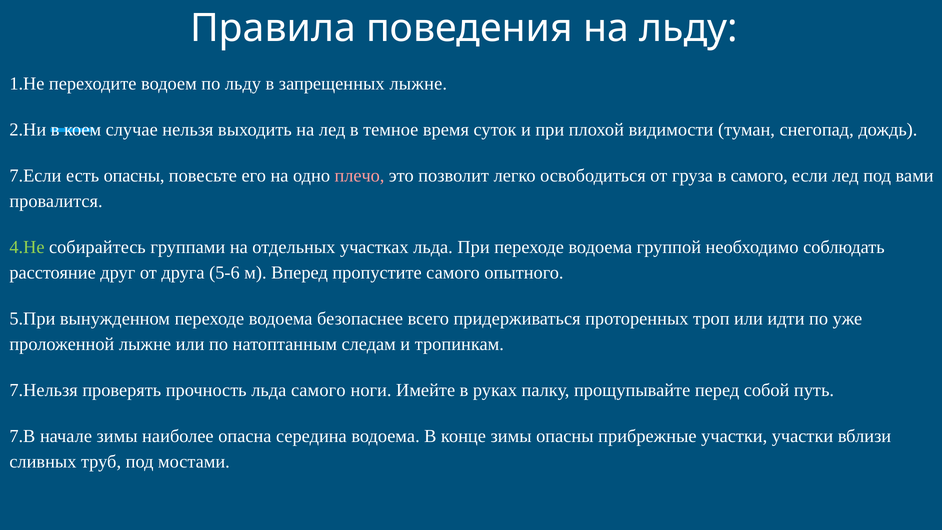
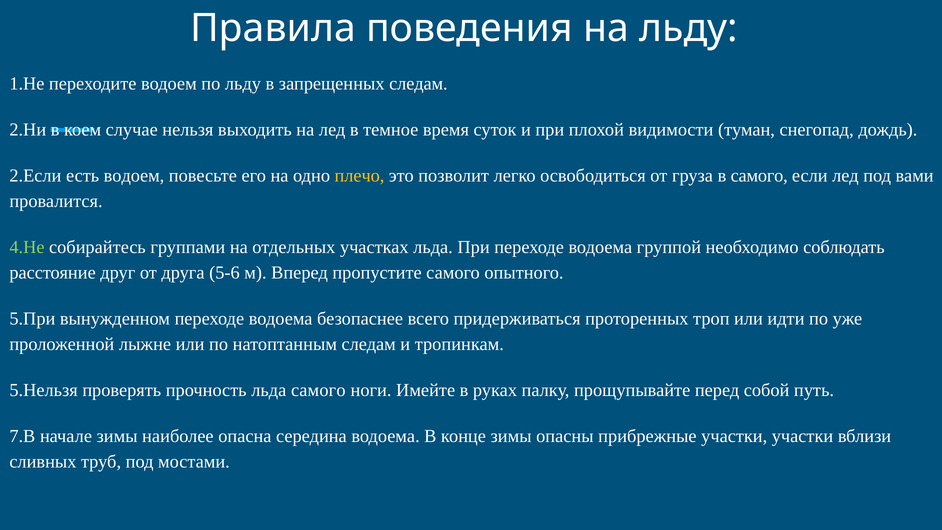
запрещенных лыжне: лыжне -> следам
7.Если: 7.Если -> 2.Если
есть опасны: опасны -> водоем
плечо colour: pink -> yellow
7.Нельзя: 7.Нельзя -> 5.Нельзя
